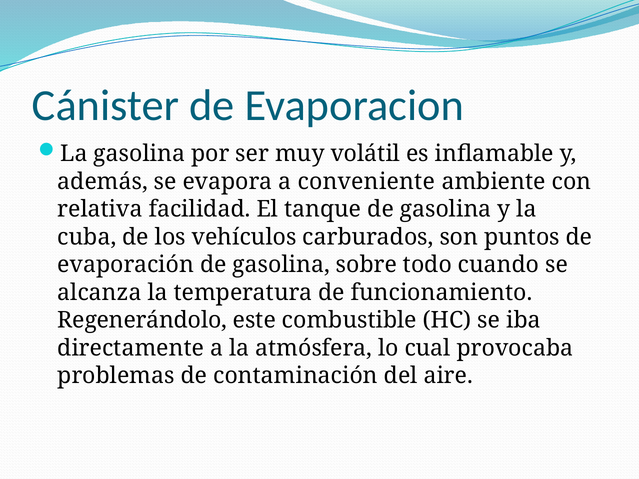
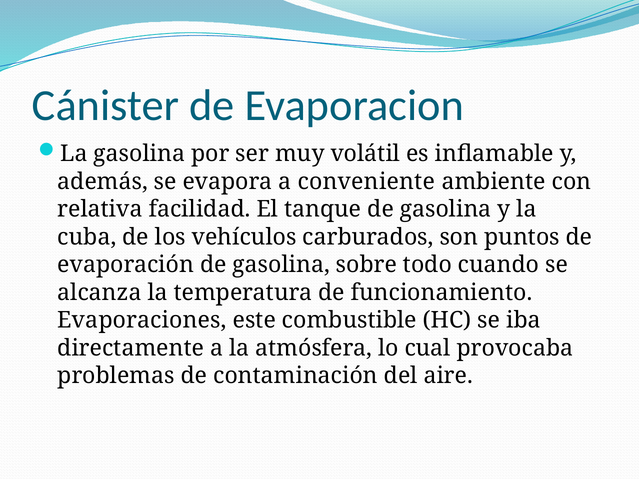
Regenerándolo: Regenerándolo -> Evaporaciones
